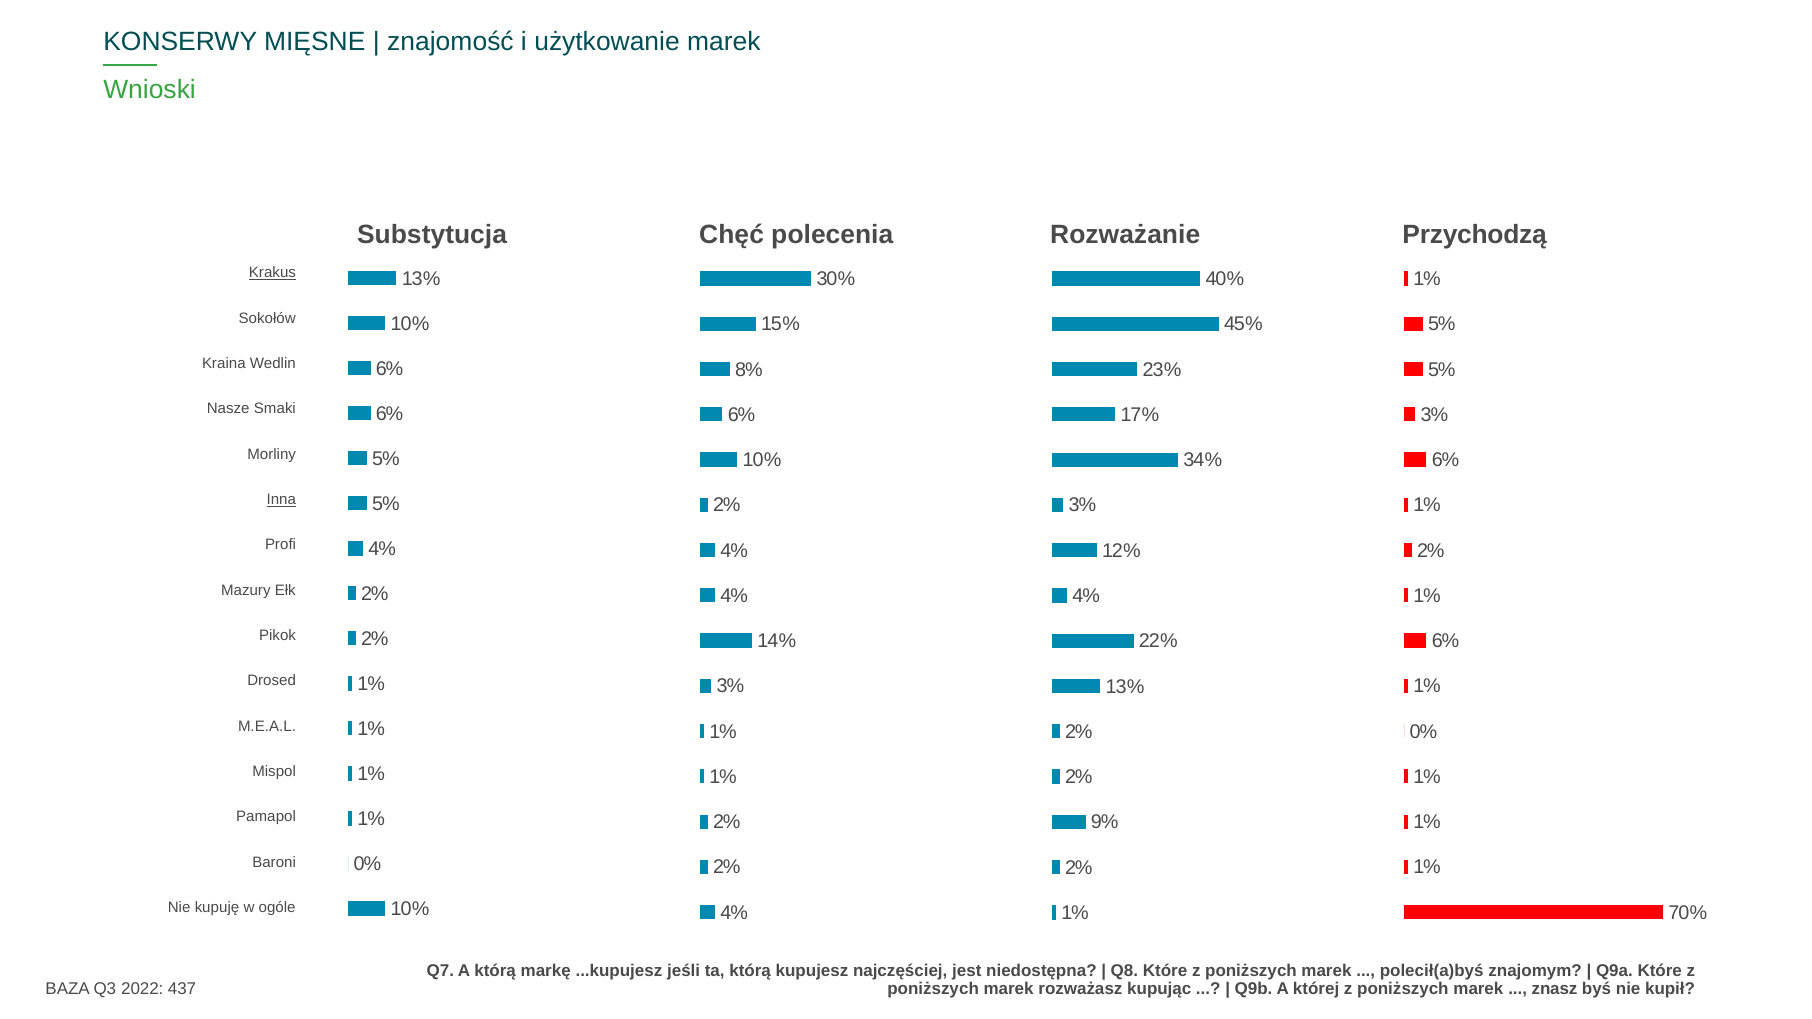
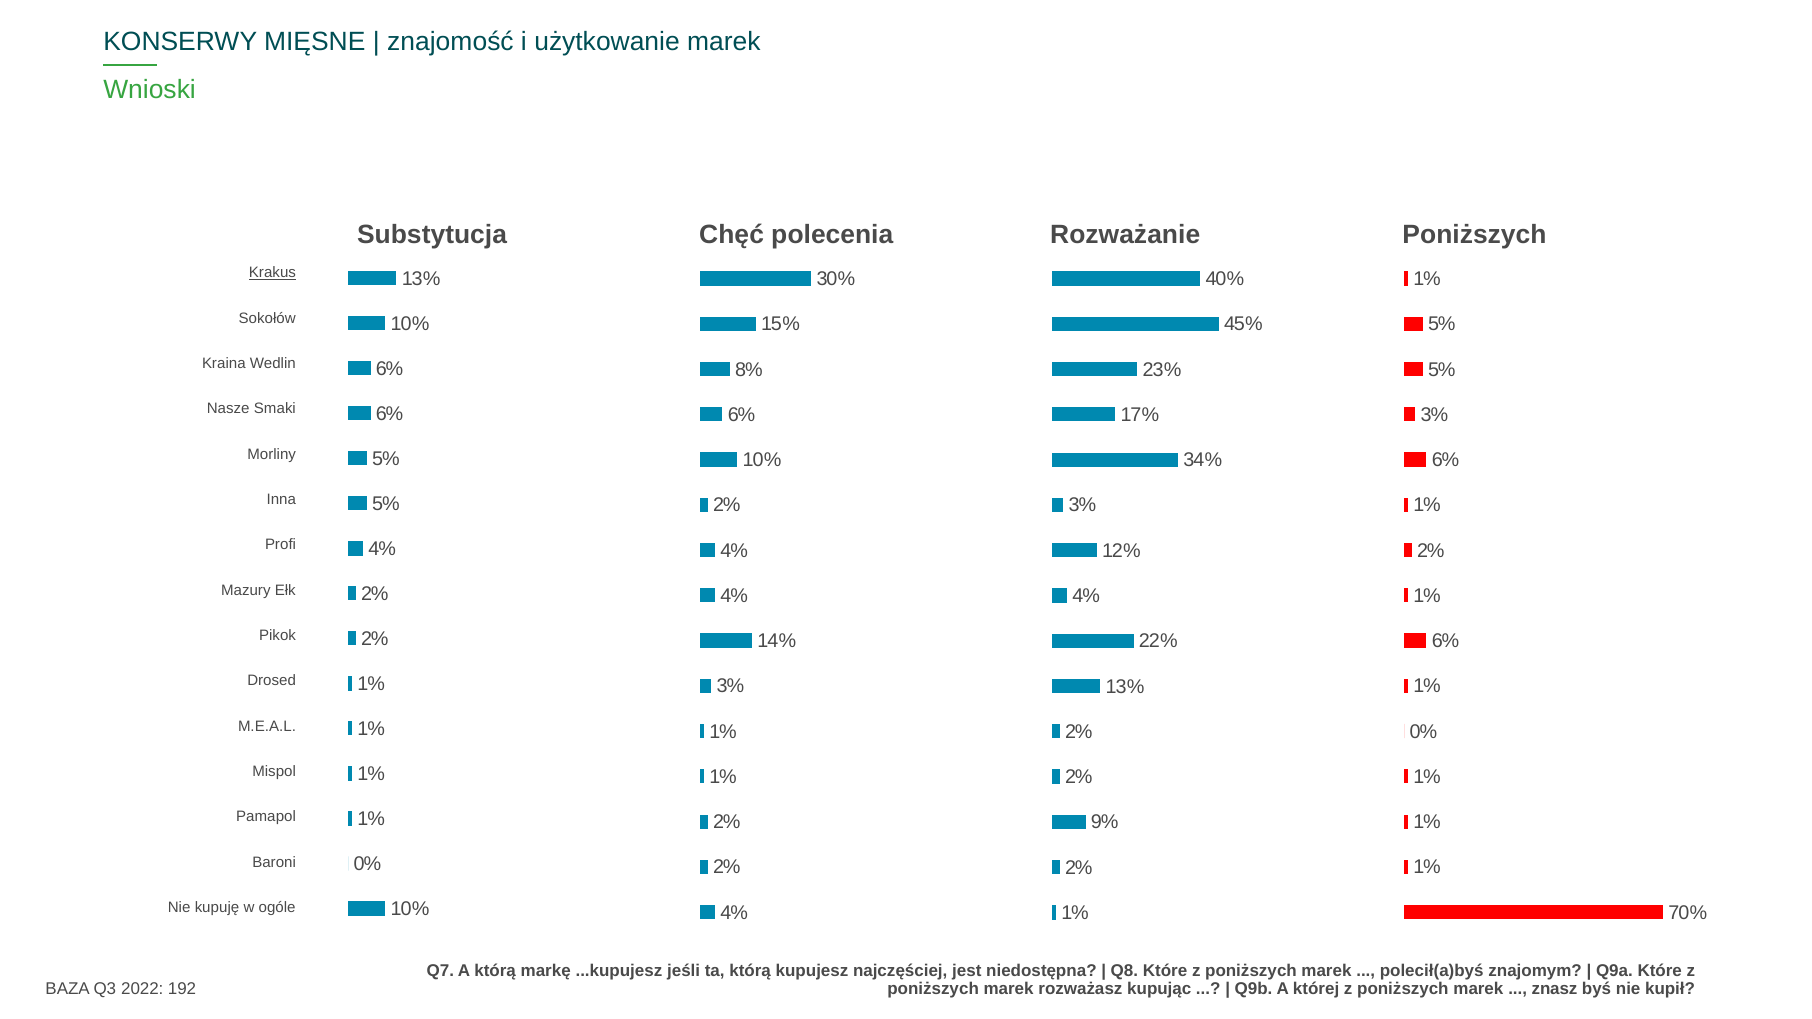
Rozważanie Przychodzą: Przychodzą -> Poniższych
Inna underline: present -> none
437: 437 -> 192
